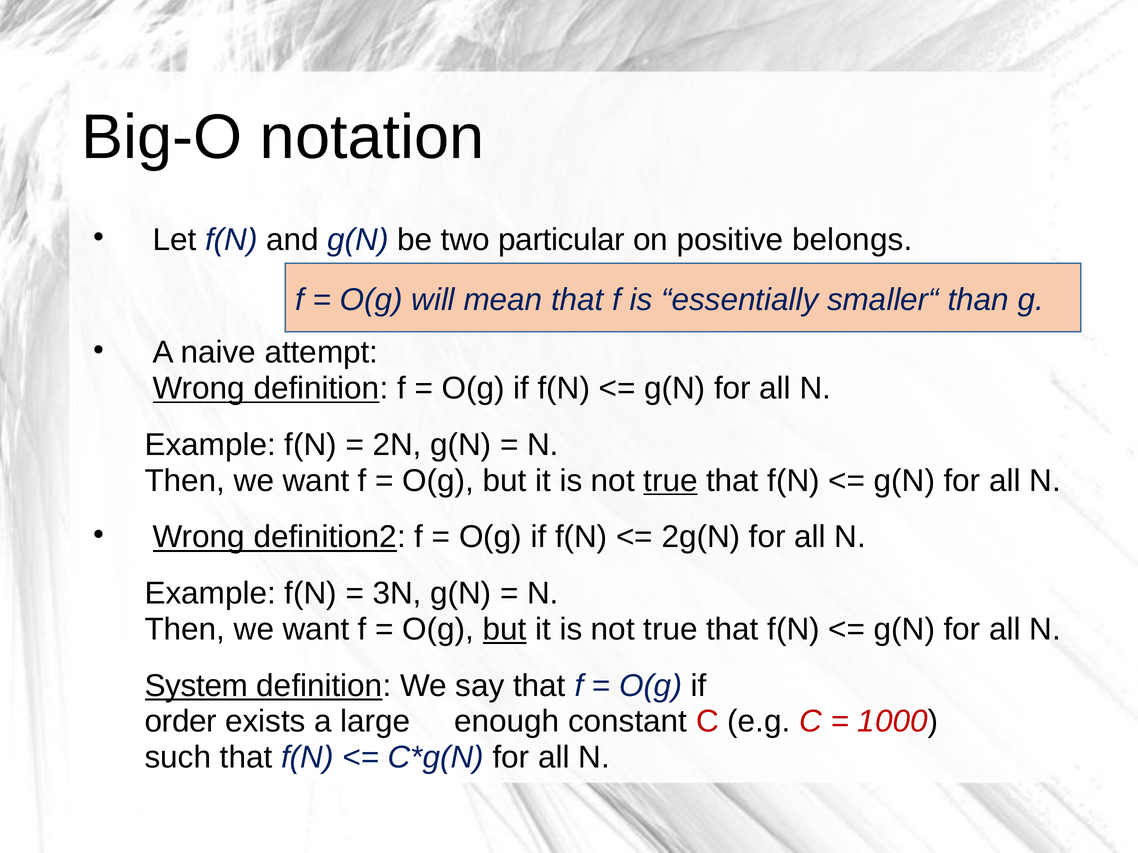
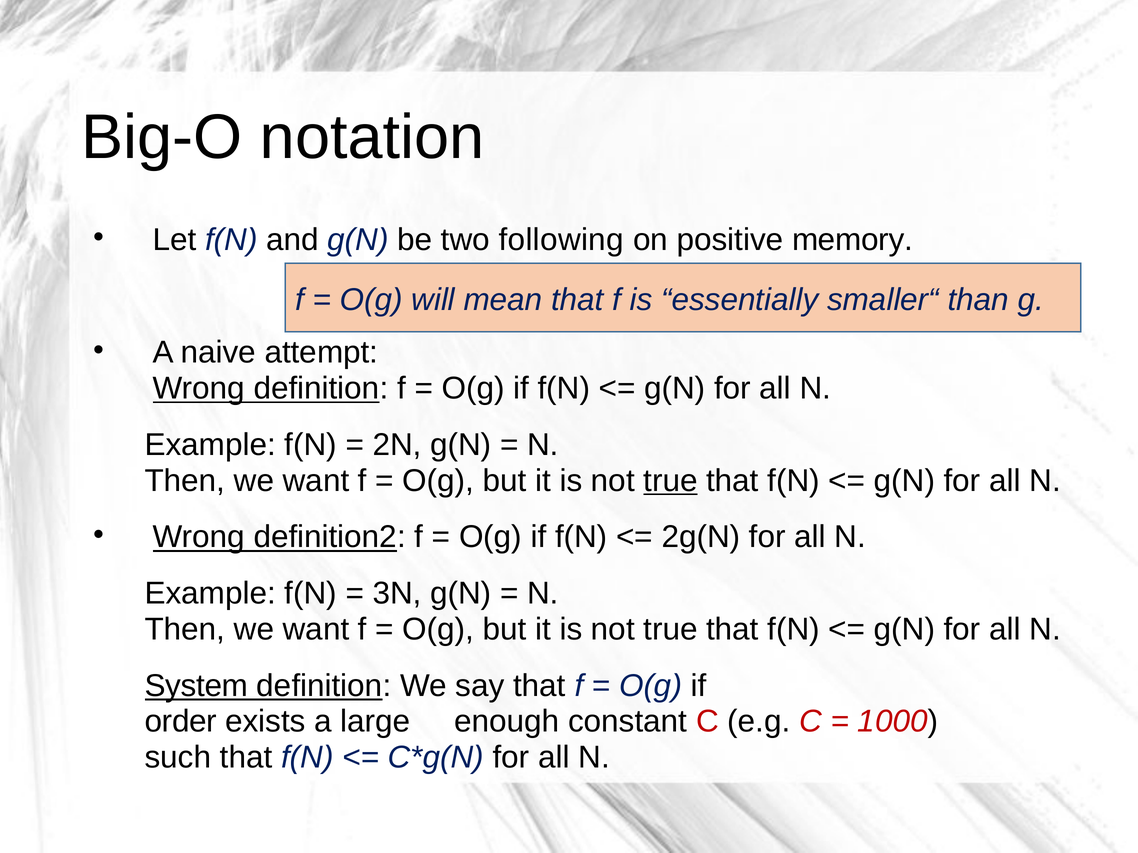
particular: particular -> following
belongs: belongs -> memory
but at (505, 630) underline: present -> none
